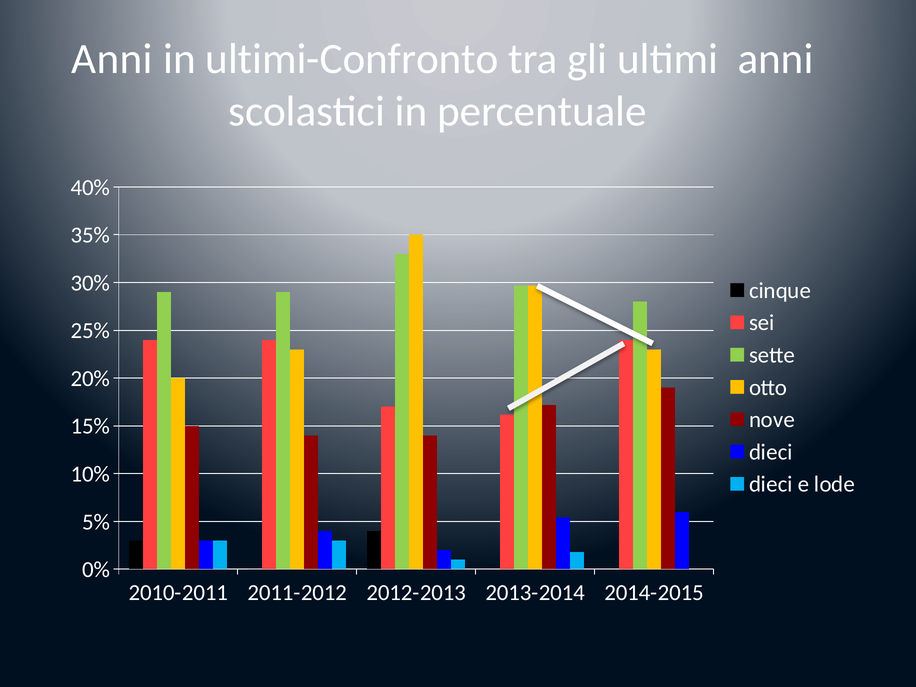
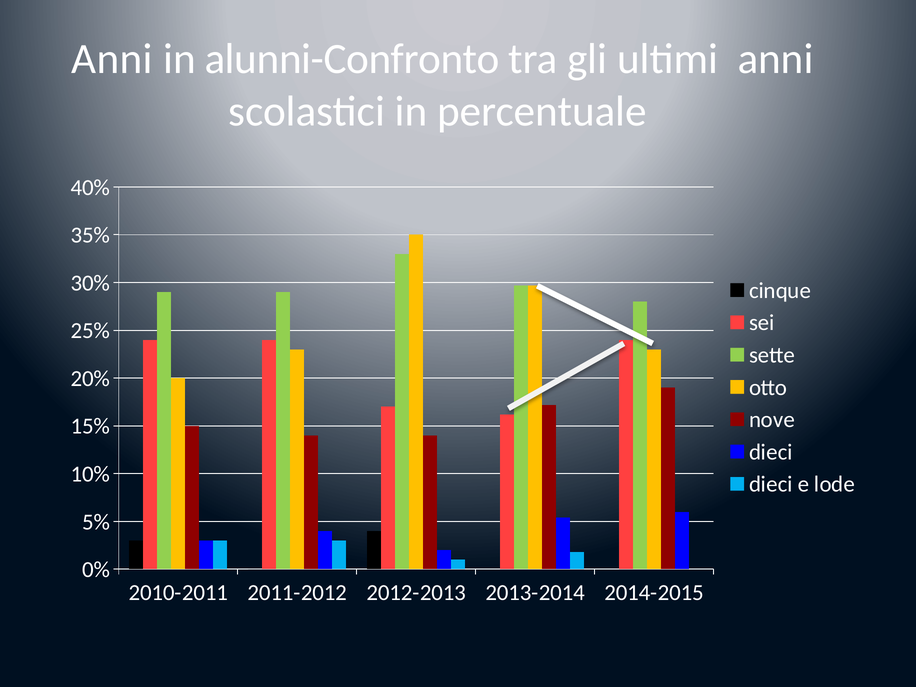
ultimi-Confronto: ultimi-Confronto -> alunni-Confronto
